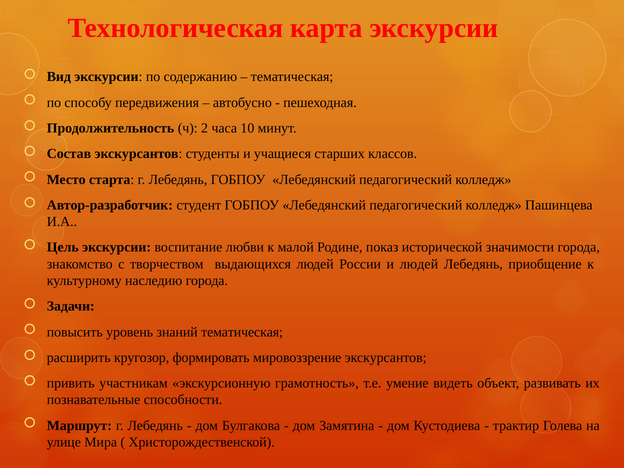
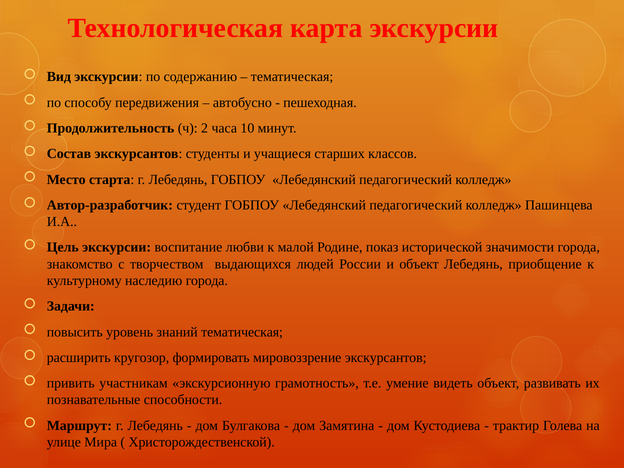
и людей: людей -> объект
